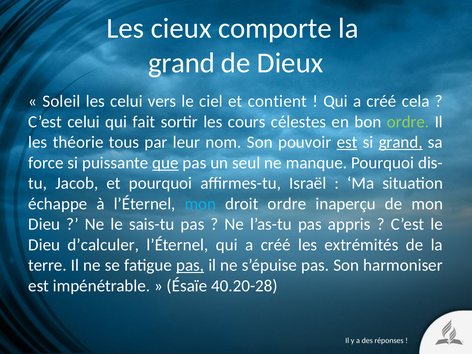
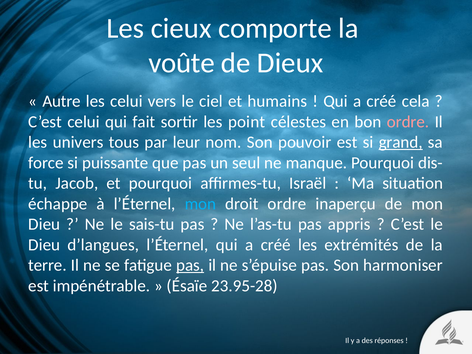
grand at (182, 63): grand -> voûte
Soleil: Soleil -> Autre
contient: contient -> humains
cours: cours -> point
ordre at (408, 122) colour: light green -> pink
théorie: théorie -> univers
est at (347, 142) underline: present -> none
que underline: present -> none
d’calculer: d’calculer -> d’langues
40.20-28: 40.20-28 -> 23.95-28
